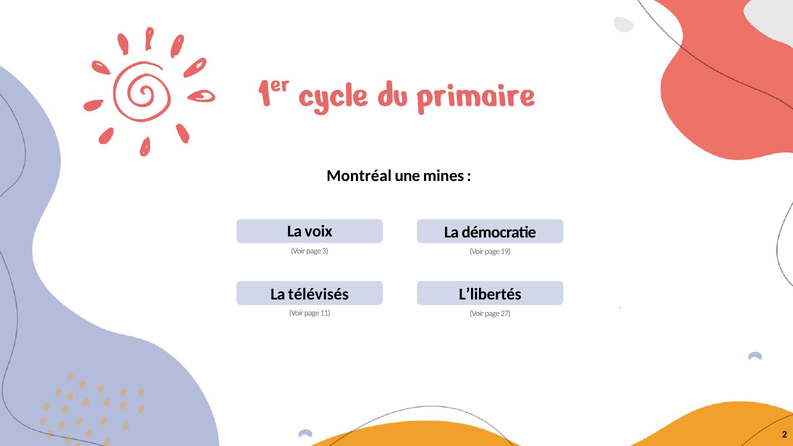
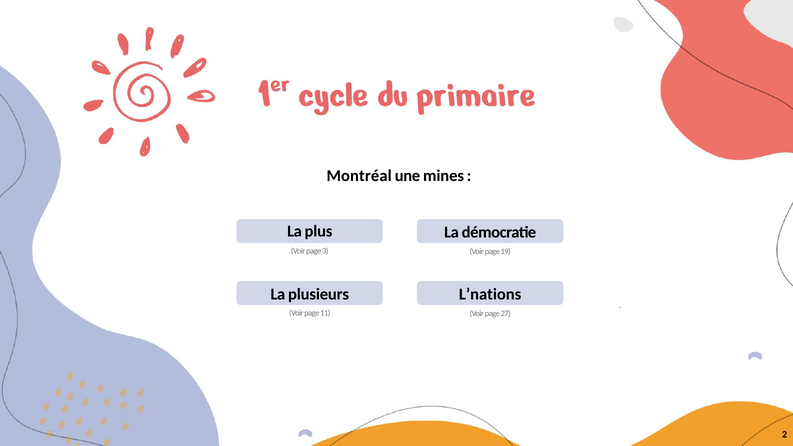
voix: voix -> plus
télévisés: télévisés -> plusieurs
L’libertés: L’libertés -> L’nations
